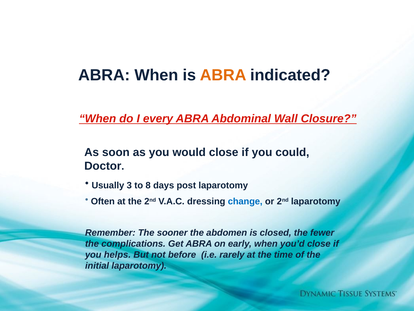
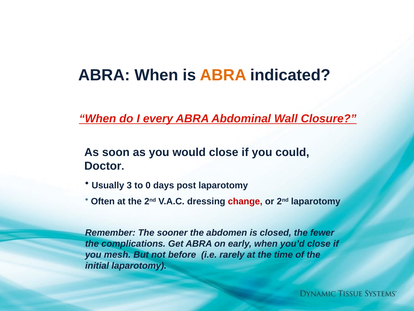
8: 8 -> 0
change colour: blue -> red
helps: helps -> mesh
